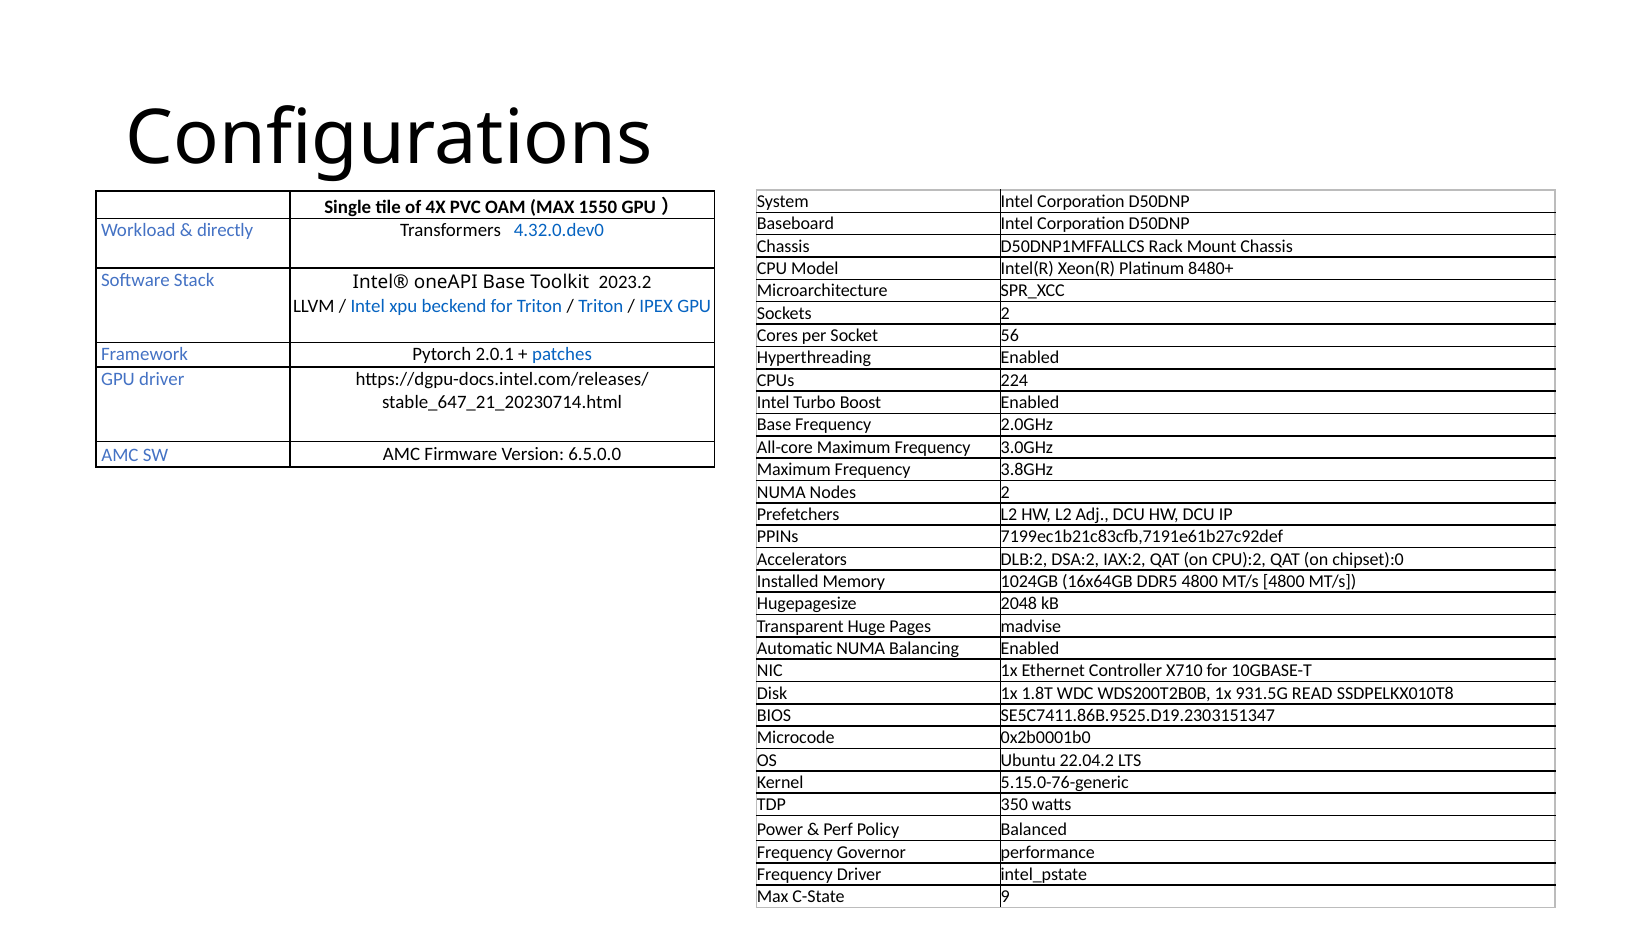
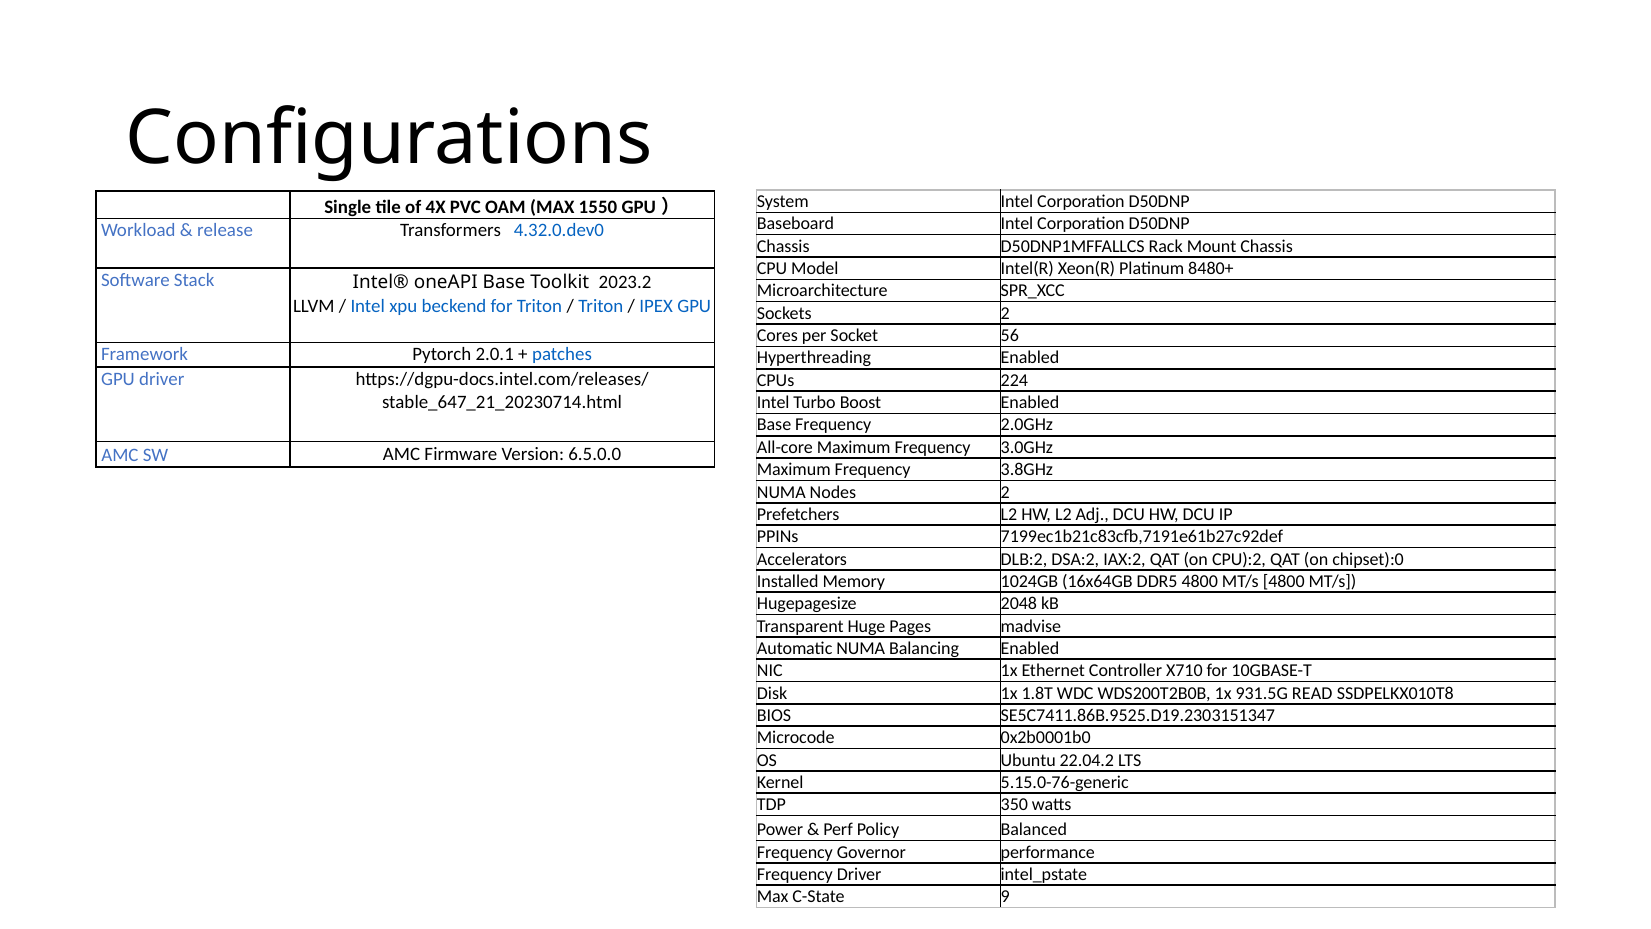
directly: directly -> release
